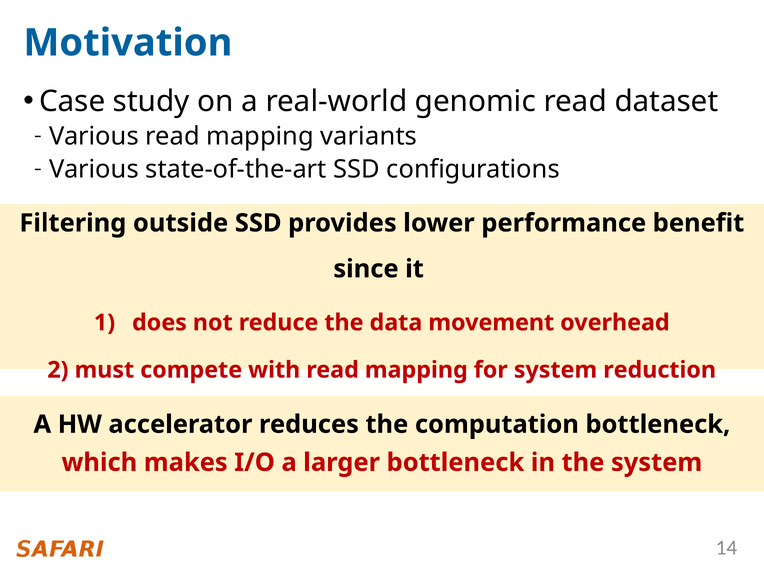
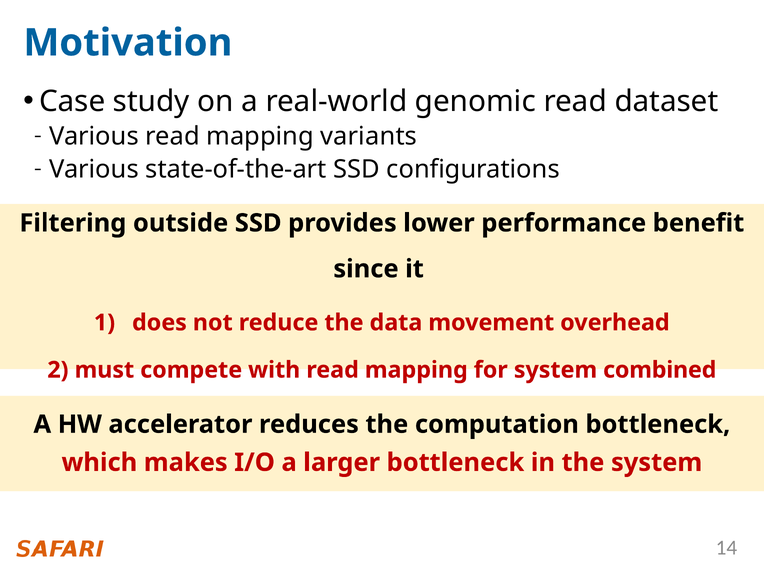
reduction: reduction -> combined
